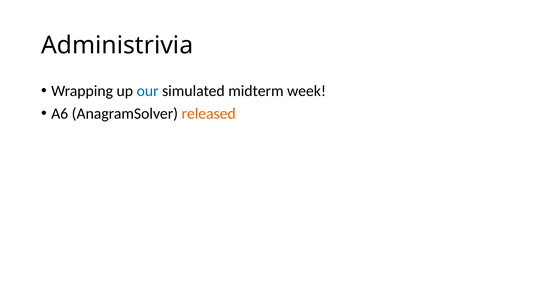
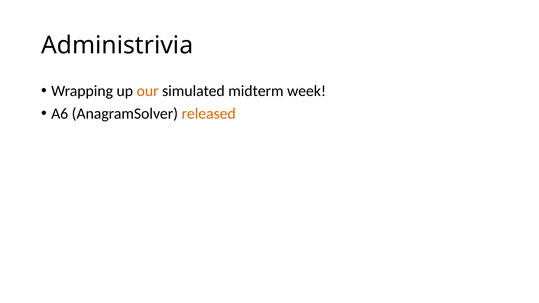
our colour: blue -> orange
